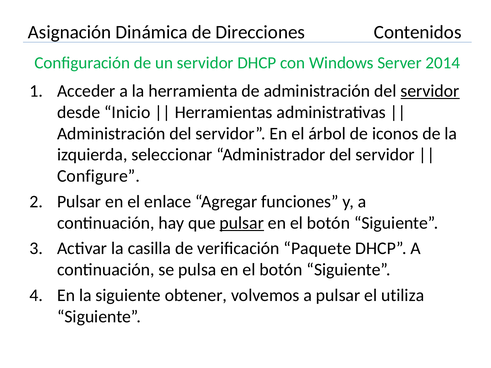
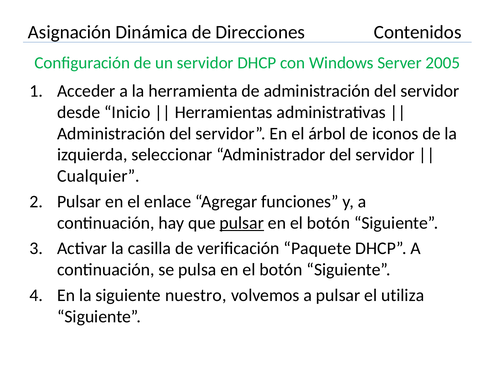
2014: 2014 -> 2005
servidor at (430, 91) underline: present -> none
Configure: Configure -> Cualquier
obtener: obtener -> nuestro
